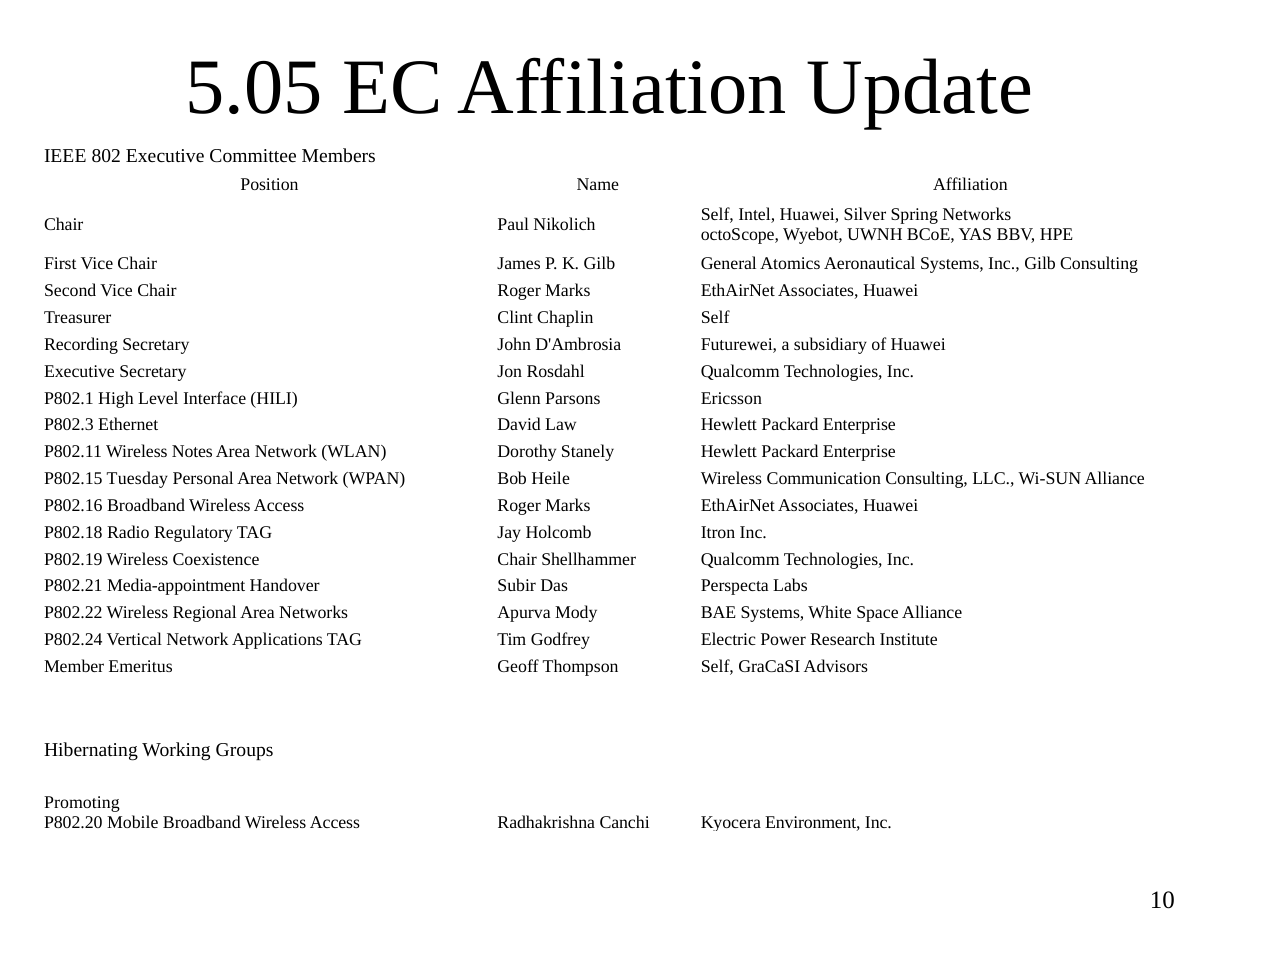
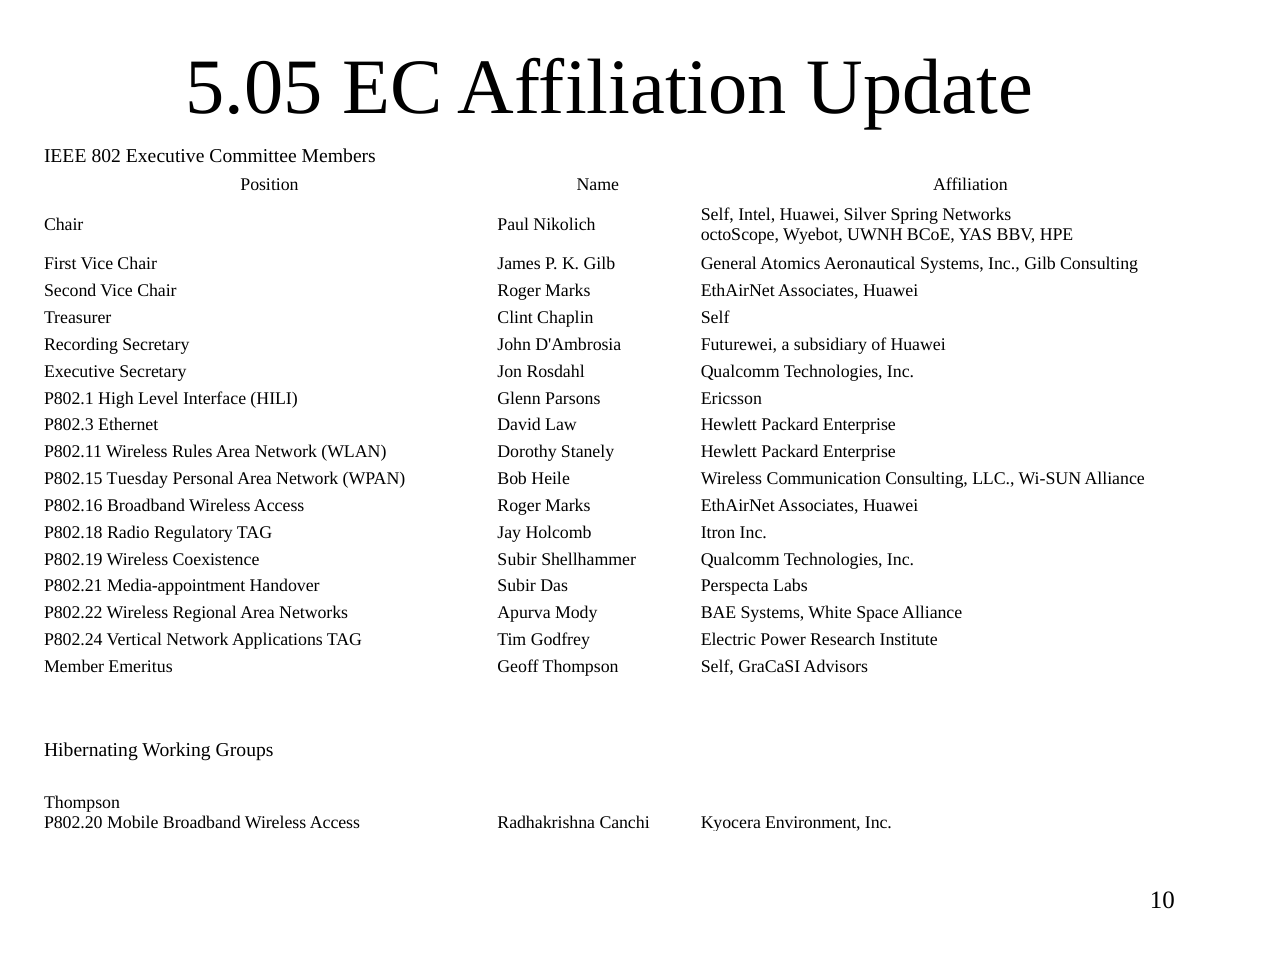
Notes: Notes -> Rules
Coexistence Chair: Chair -> Subir
Promoting at (82, 803): Promoting -> Thompson
